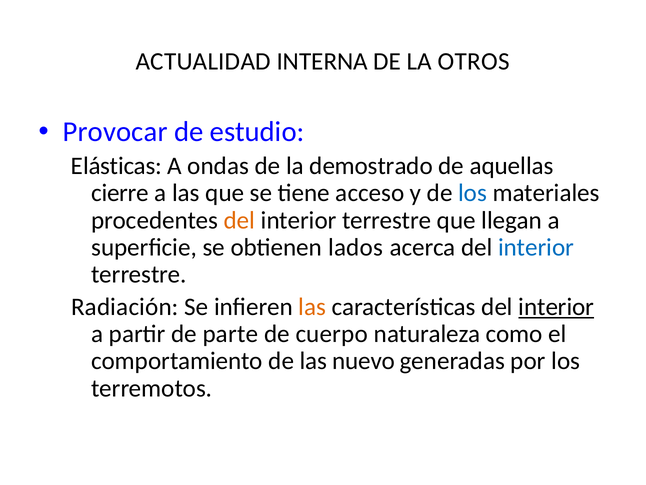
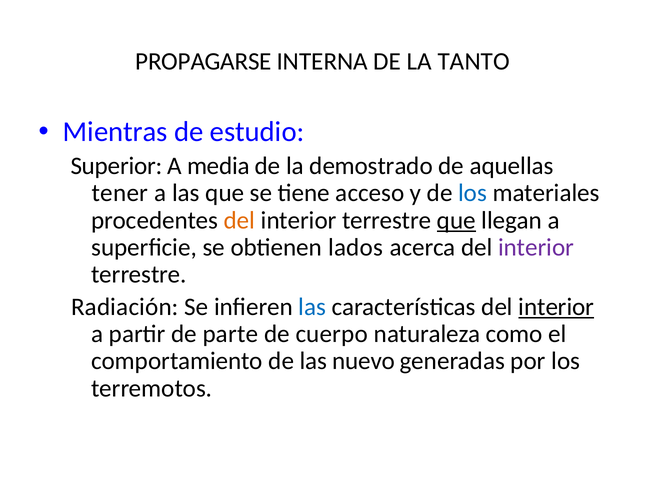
ACTUALIDAD: ACTUALIDAD -> PROPAGARSE
OTROS: OTROS -> TANTO
Provocar: Provocar -> Mientras
Elásticas: Elásticas -> Superior
ondas: ondas -> media
cierre: cierre -> tener
que at (456, 220) underline: none -> present
interior at (536, 247) colour: blue -> purple
las at (312, 306) colour: orange -> blue
